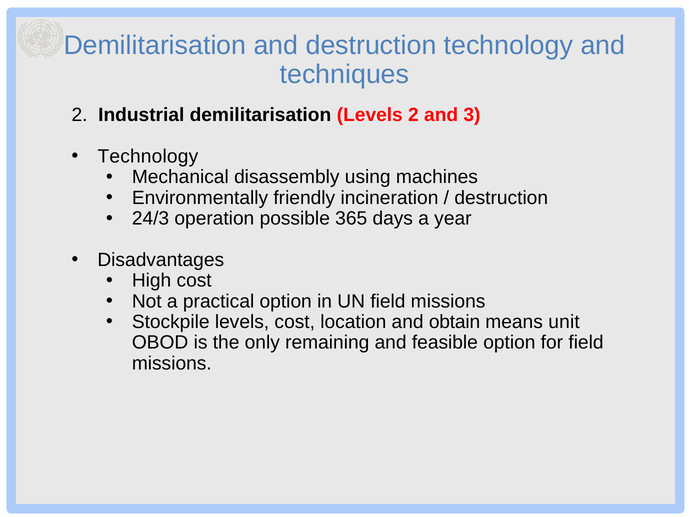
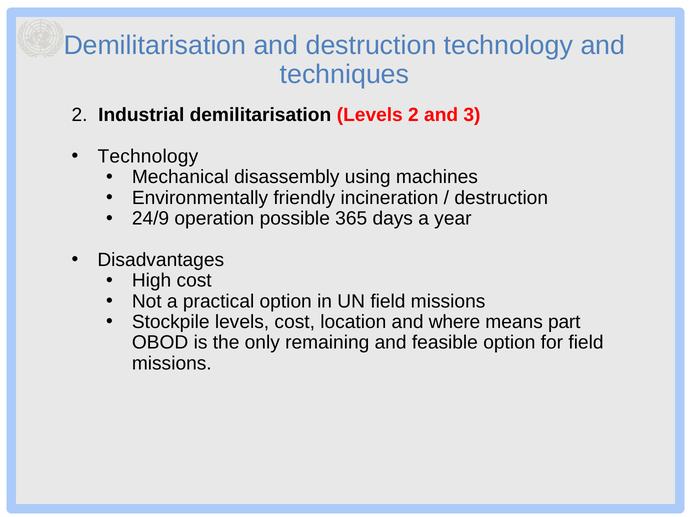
24/3: 24/3 -> 24/9
obtain: obtain -> where
unit: unit -> part
